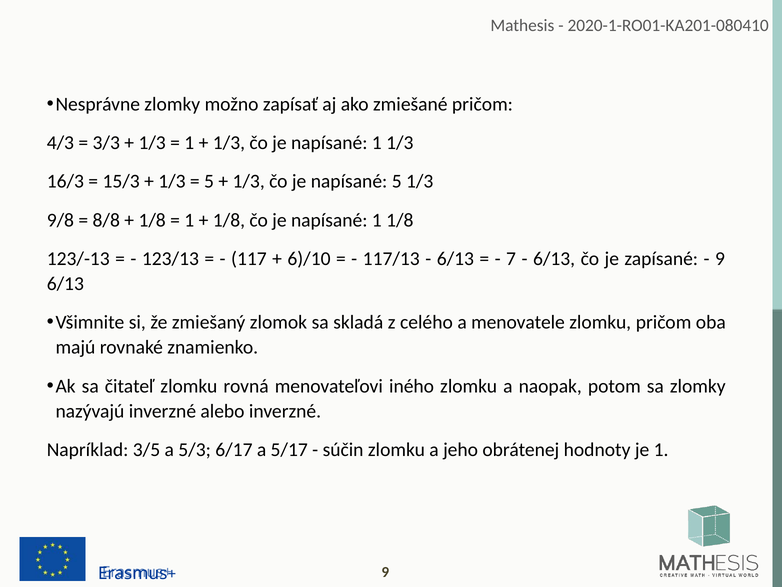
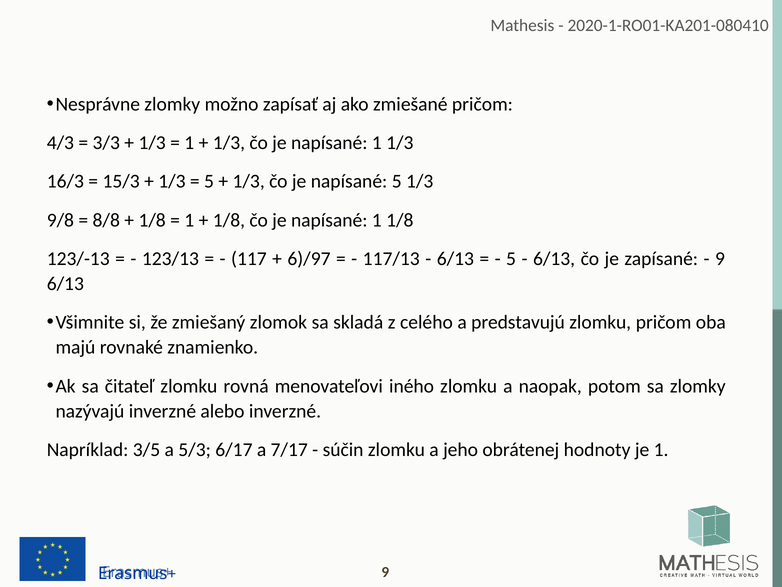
6)/10: 6)/10 -> 6)/97
7 at (511, 258): 7 -> 5
menovatele: menovatele -> predstavujú
5/17: 5/17 -> 7/17
